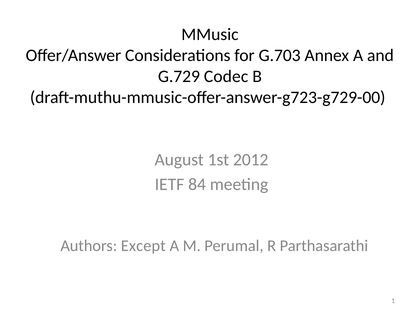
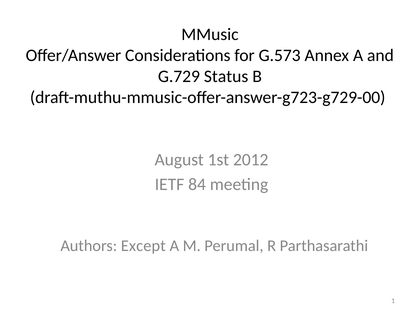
G.703: G.703 -> G.573
Codec: Codec -> Status
